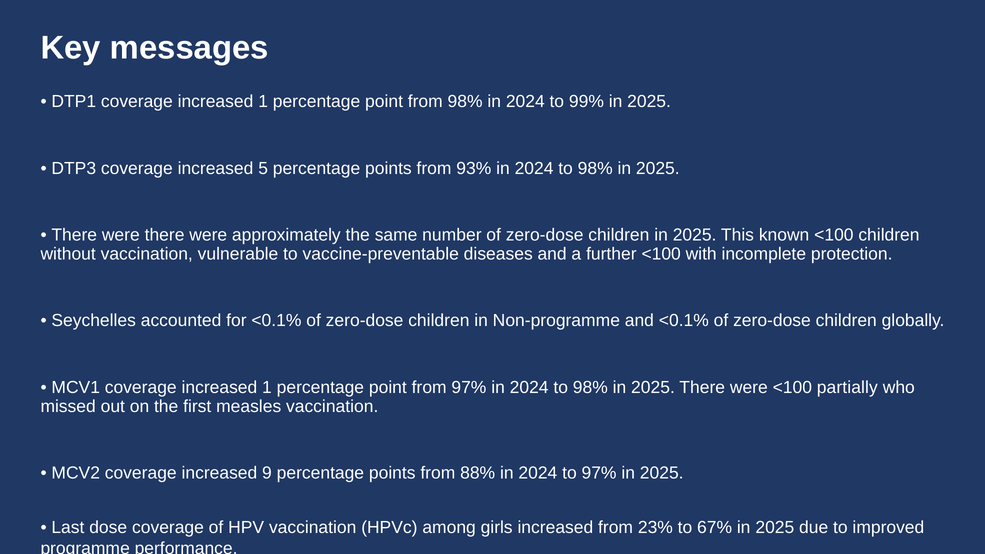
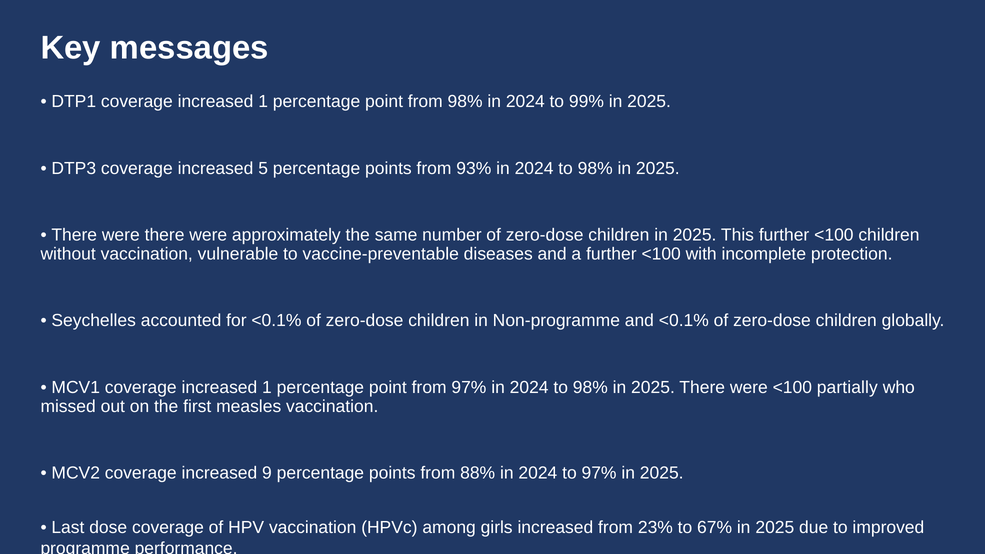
This known: known -> further
